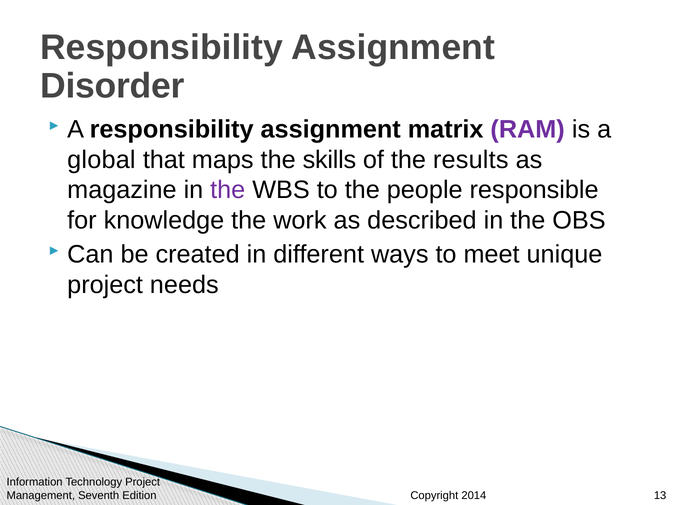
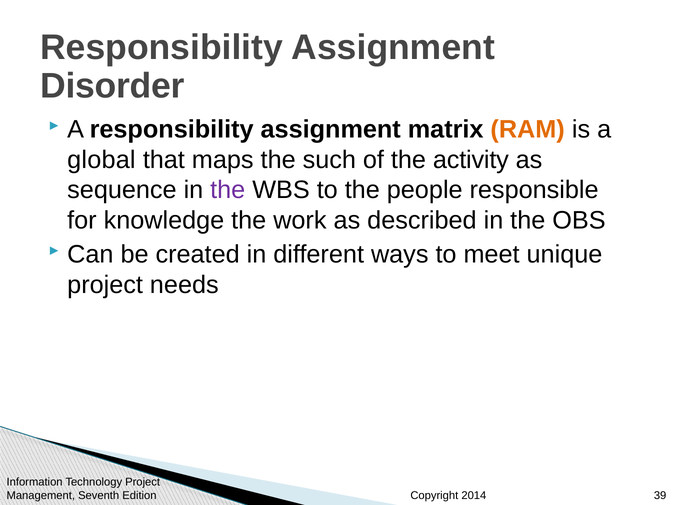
RAM colour: purple -> orange
skills: skills -> such
results: results -> activity
magazine: magazine -> sequence
13: 13 -> 39
